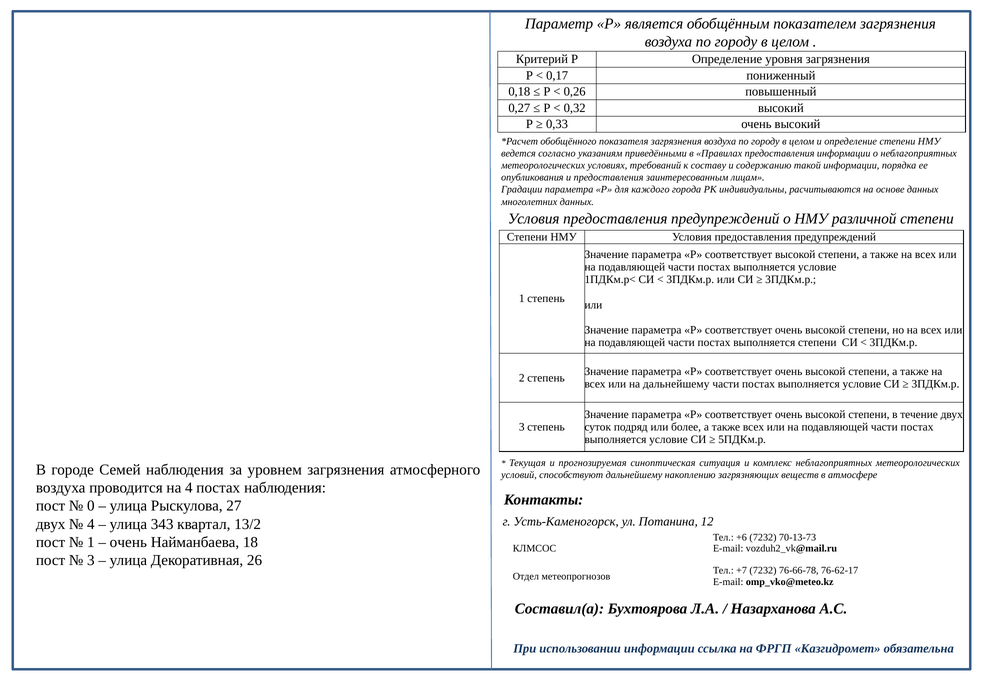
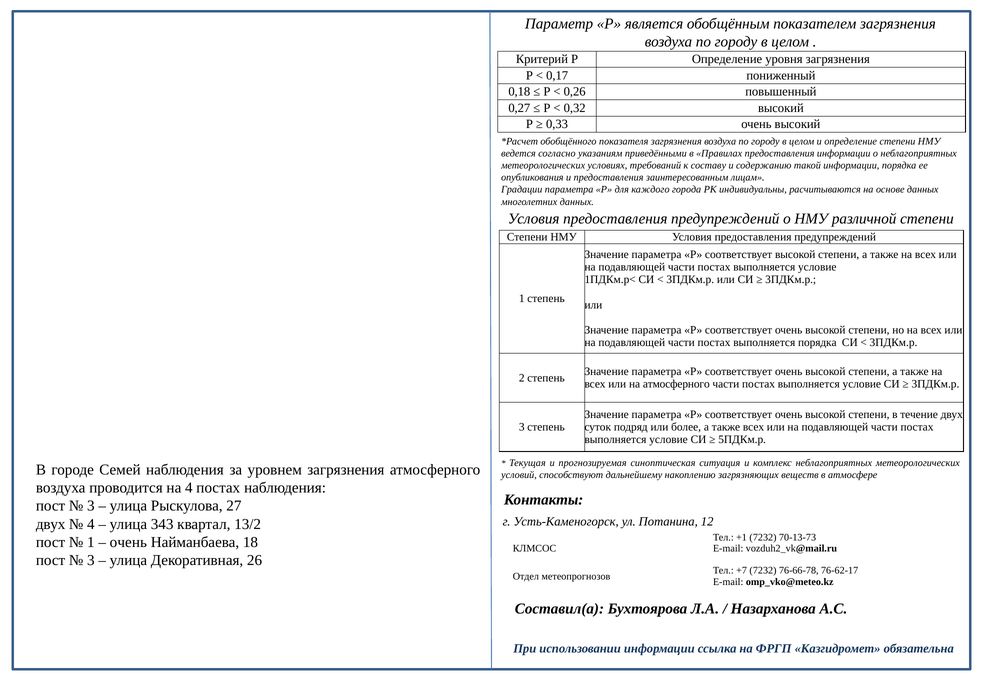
выполняется степени: степени -> порядка
на дальнейшему: дальнейшему -> атмосферного
0 at (91, 506): 0 -> 3
+6: +6 -> +1
